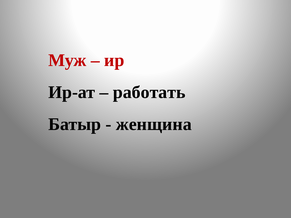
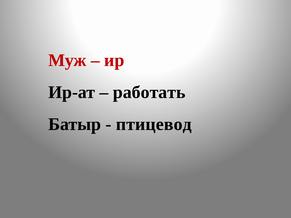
женщина: женщина -> птицевод
